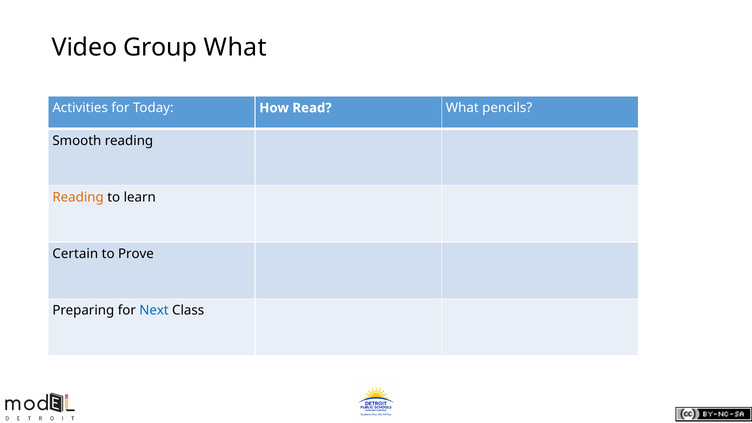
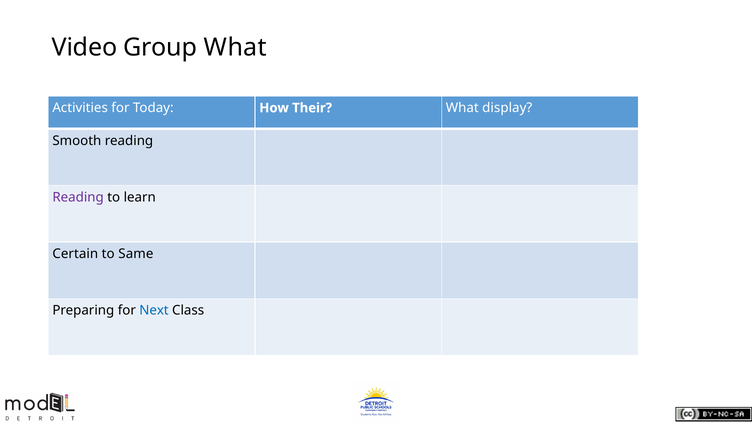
Read: Read -> Their
pencils: pencils -> display
Reading at (78, 197) colour: orange -> purple
Prove: Prove -> Same
